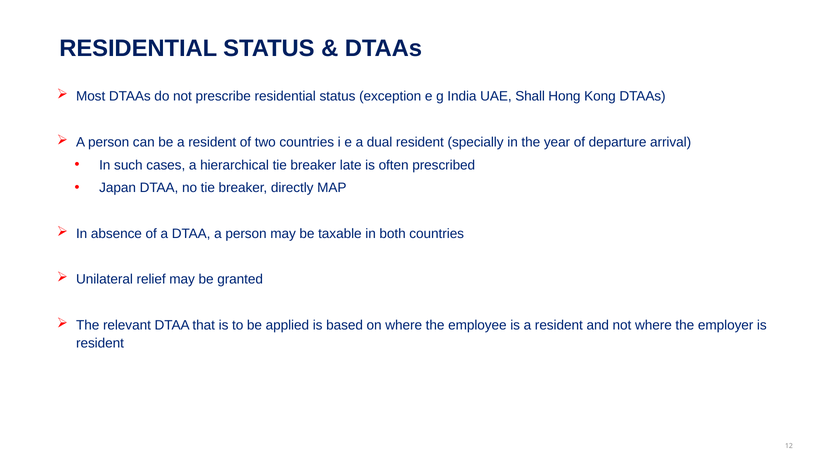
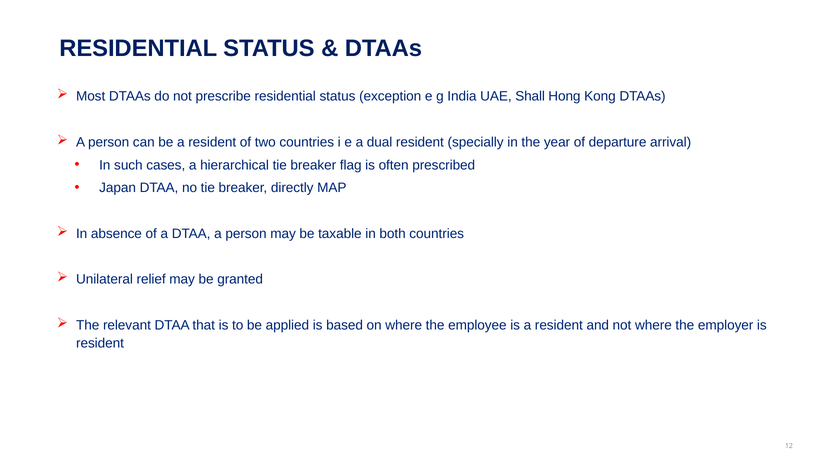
late: late -> flag
